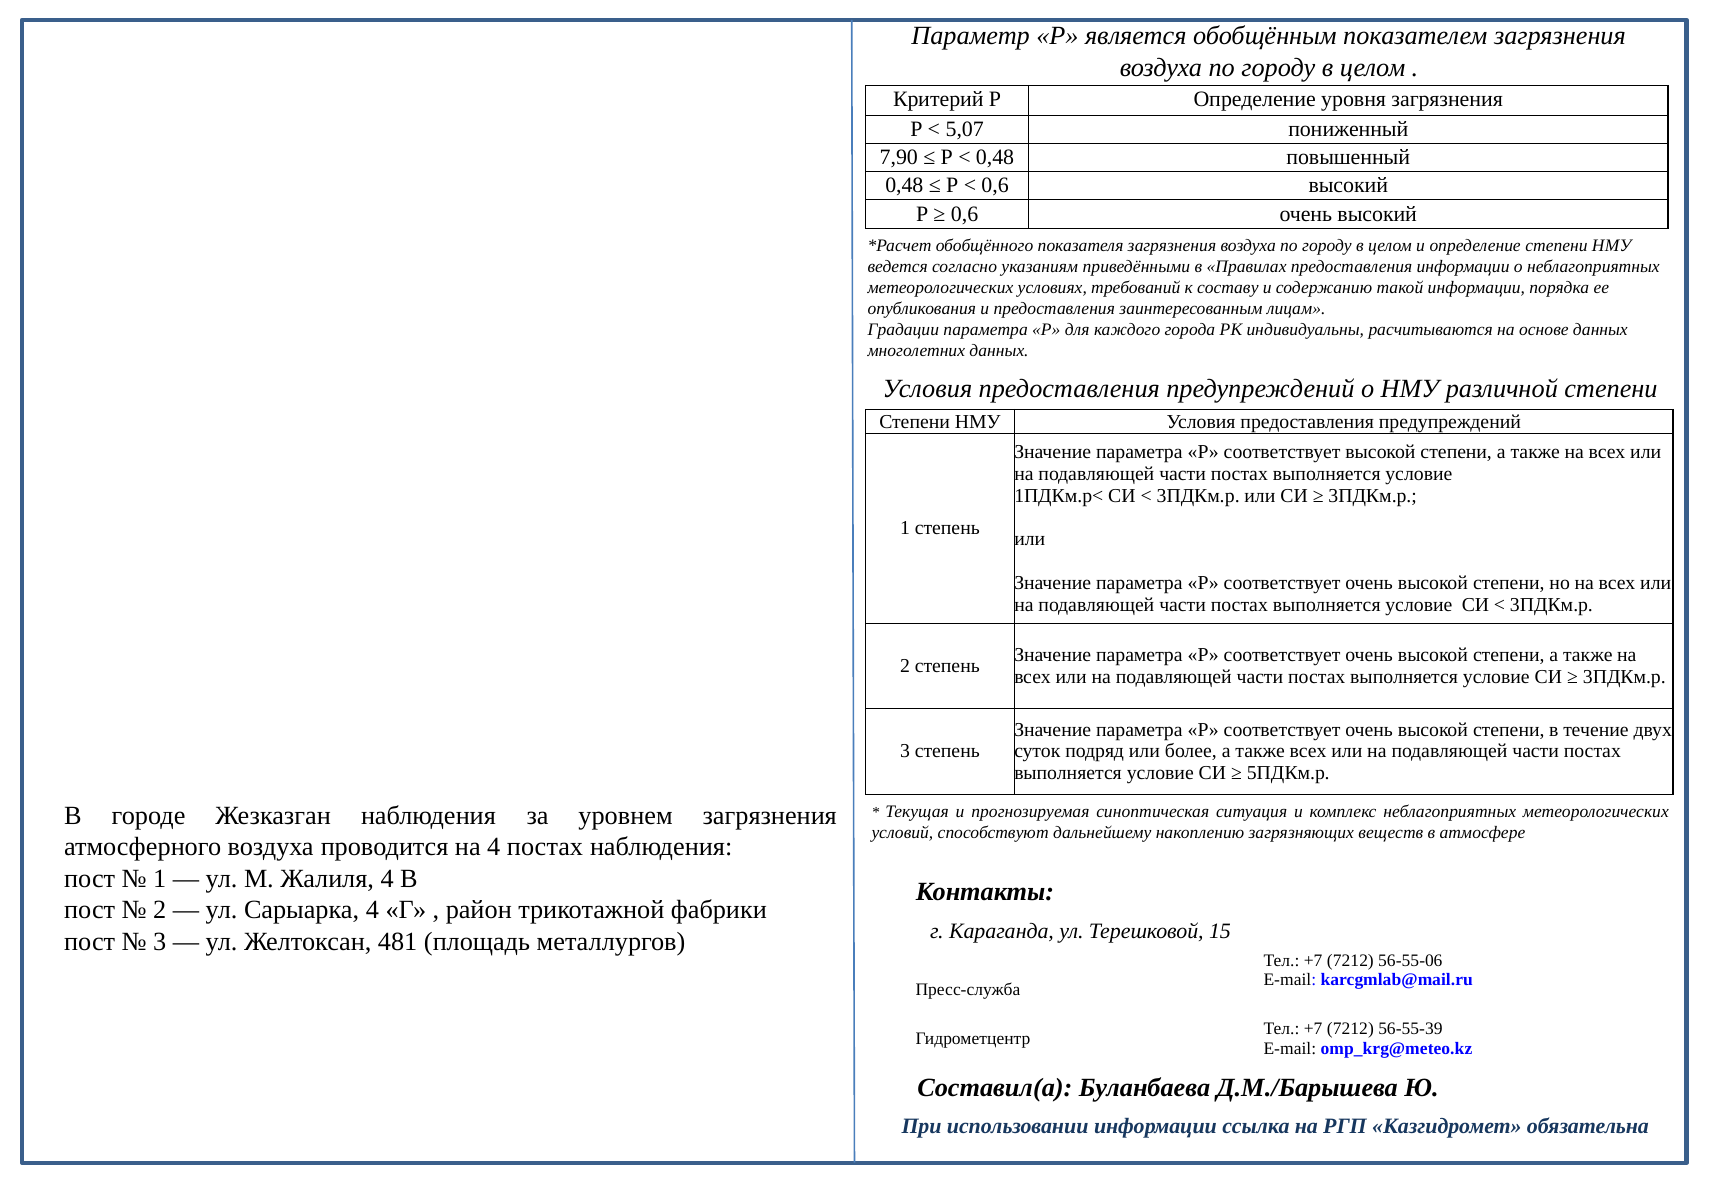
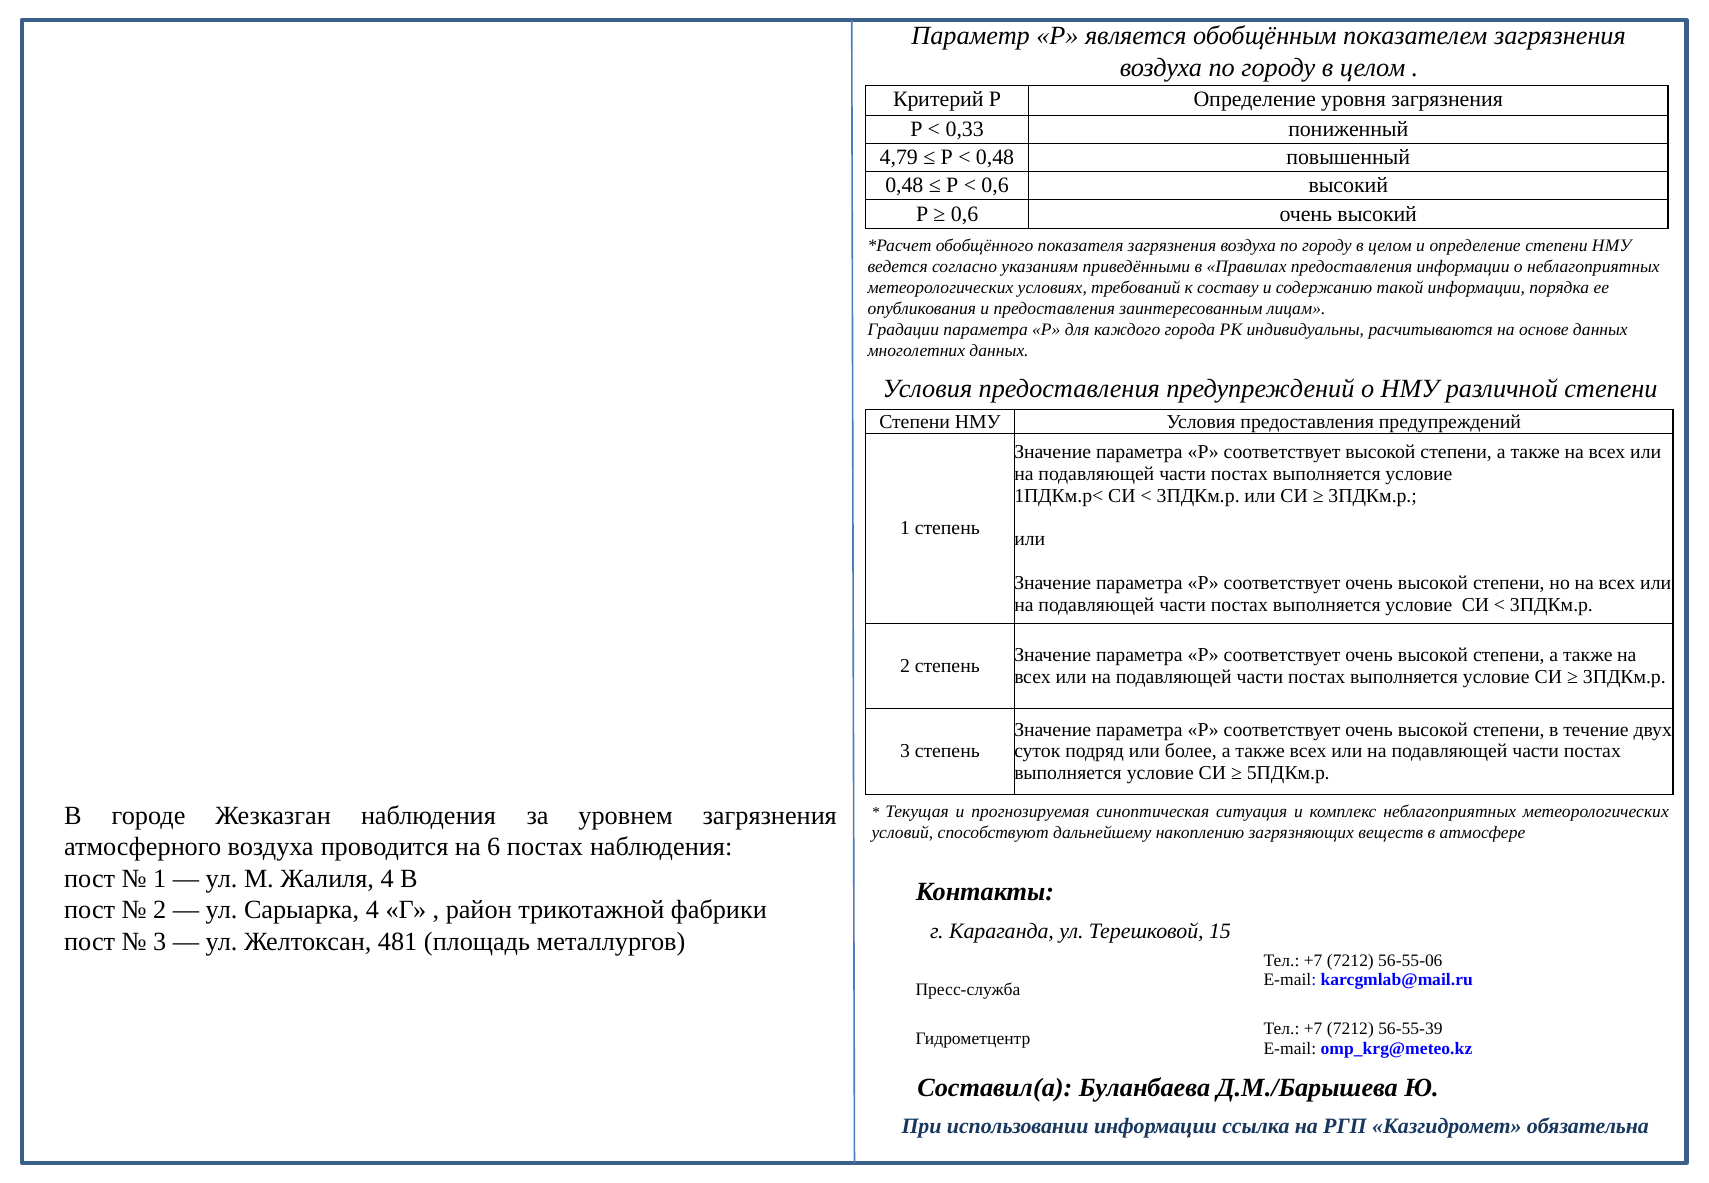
5,07: 5,07 -> 0,33
7,90: 7,90 -> 4,79
на 4: 4 -> 6
